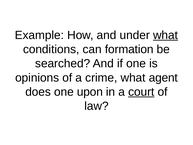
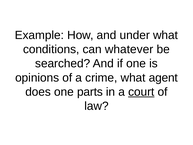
what at (166, 35) underline: present -> none
formation: formation -> whatever
upon: upon -> parts
